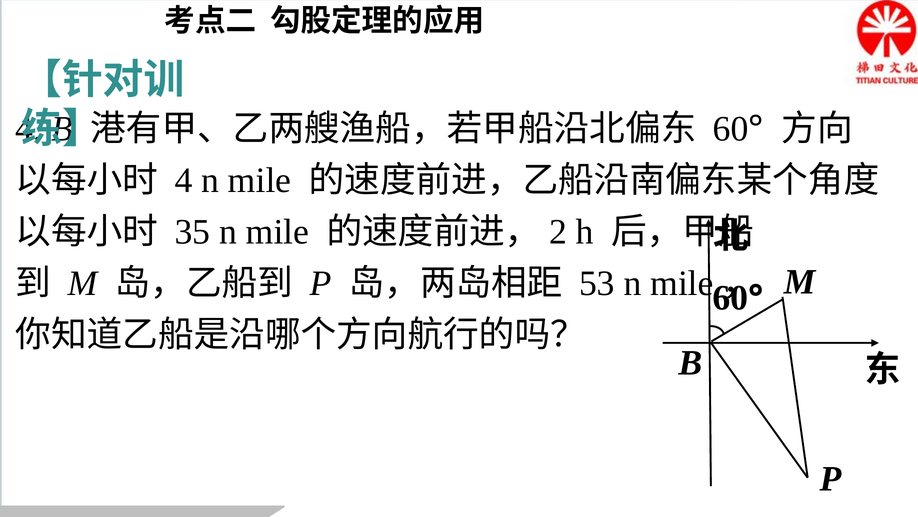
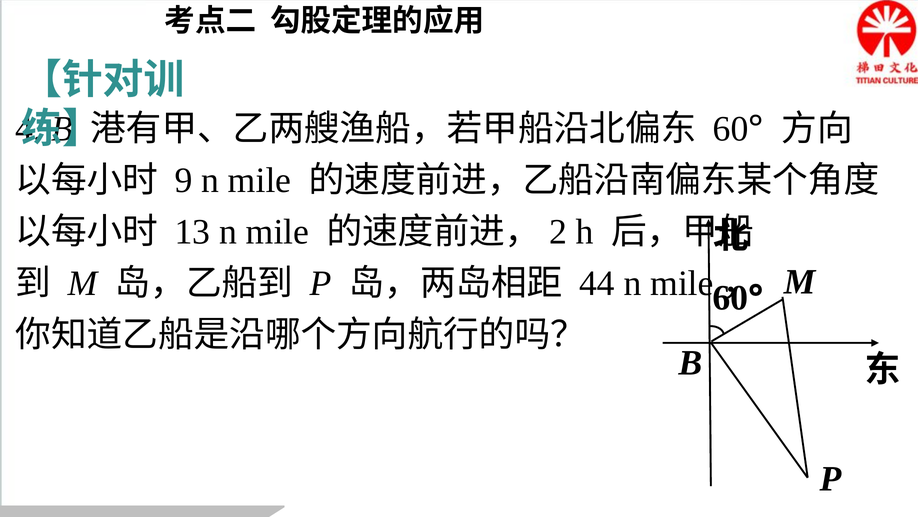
4 at (184, 180): 4 -> 9
35: 35 -> 13
53: 53 -> 44
